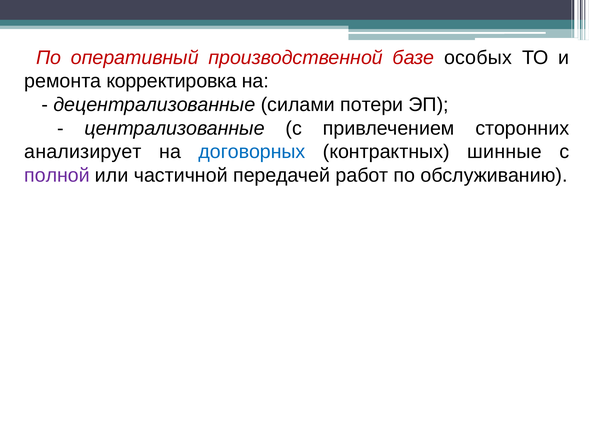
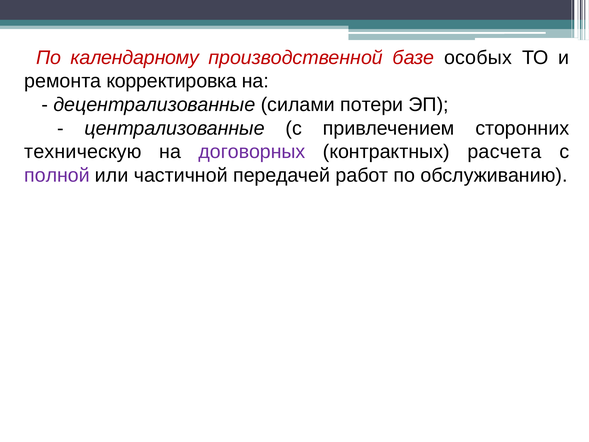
оперативный: оперативный -> календарному
анализирует: анализирует -> техническую
договорных colour: blue -> purple
шинные: шинные -> расчета
